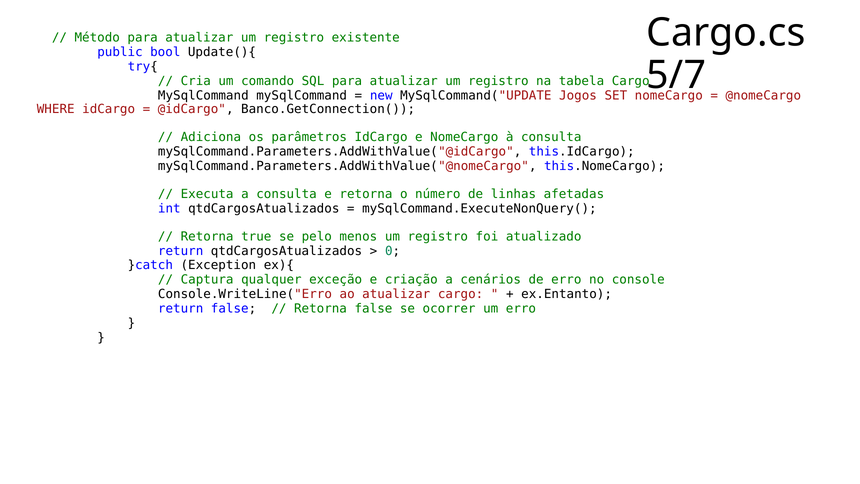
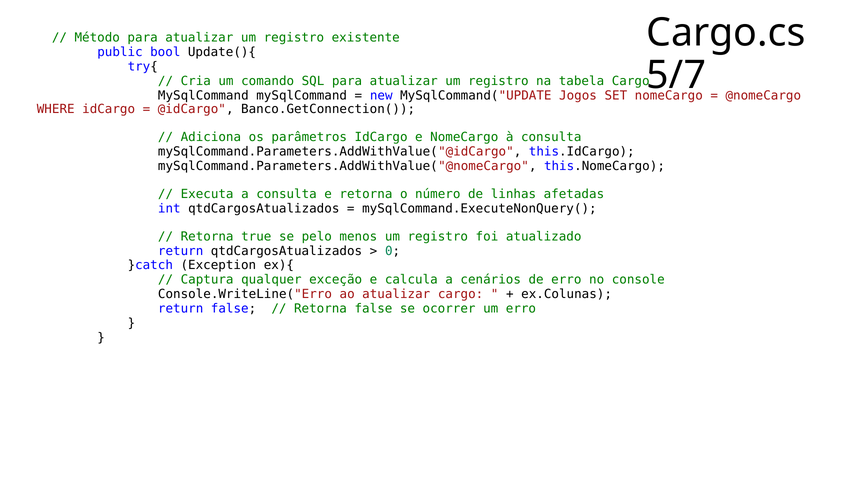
criação: criação -> calcula
ex.Entanto: ex.Entanto -> ex.Colunas
